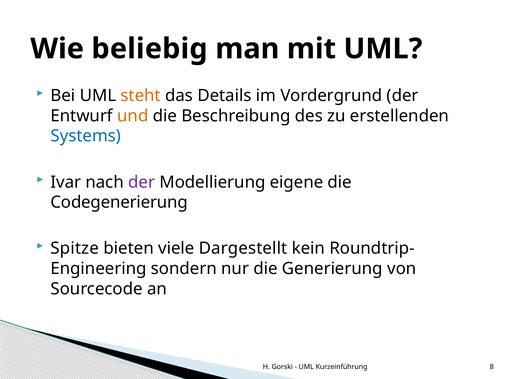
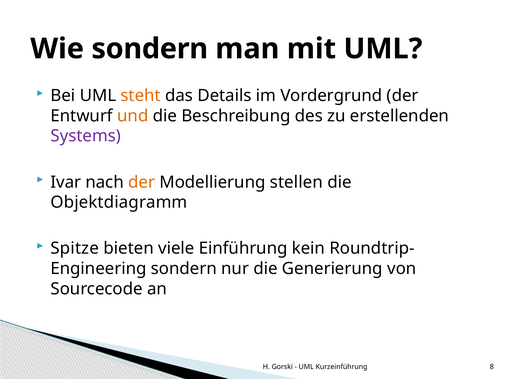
Wie beliebig: beliebig -> sondern
Systems colour: blue -> purple
der at (142, 182) colour: purple -> orange
eigene: eigene -> stellen
Codegenerierung: Codegenerierung -> Objektdiagramm
Dargestellt: Dargestellt -> Einführung
